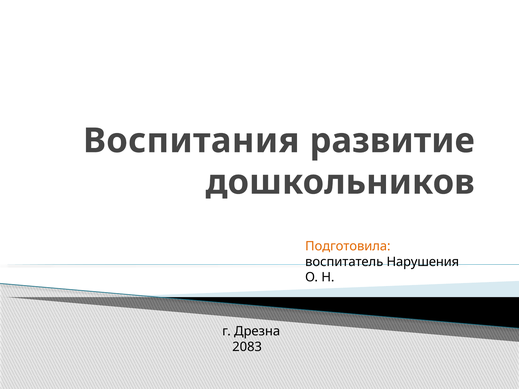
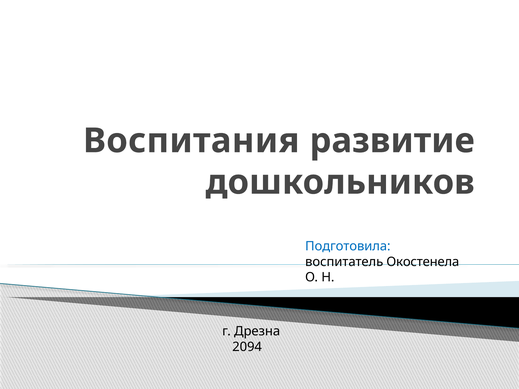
Подготовила colour: orange -> blue
Нарушения: Нарушения -> Окостенела
2083: 2083 -> 2094
